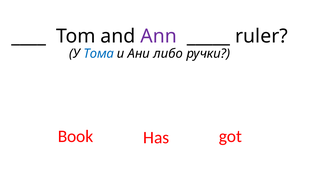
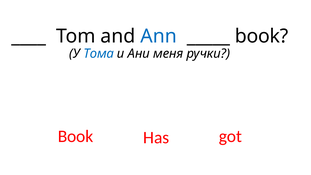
Ann colour: purple -> blue
ruler at (261, 36): ruler -> book
либо: либо -> меня
